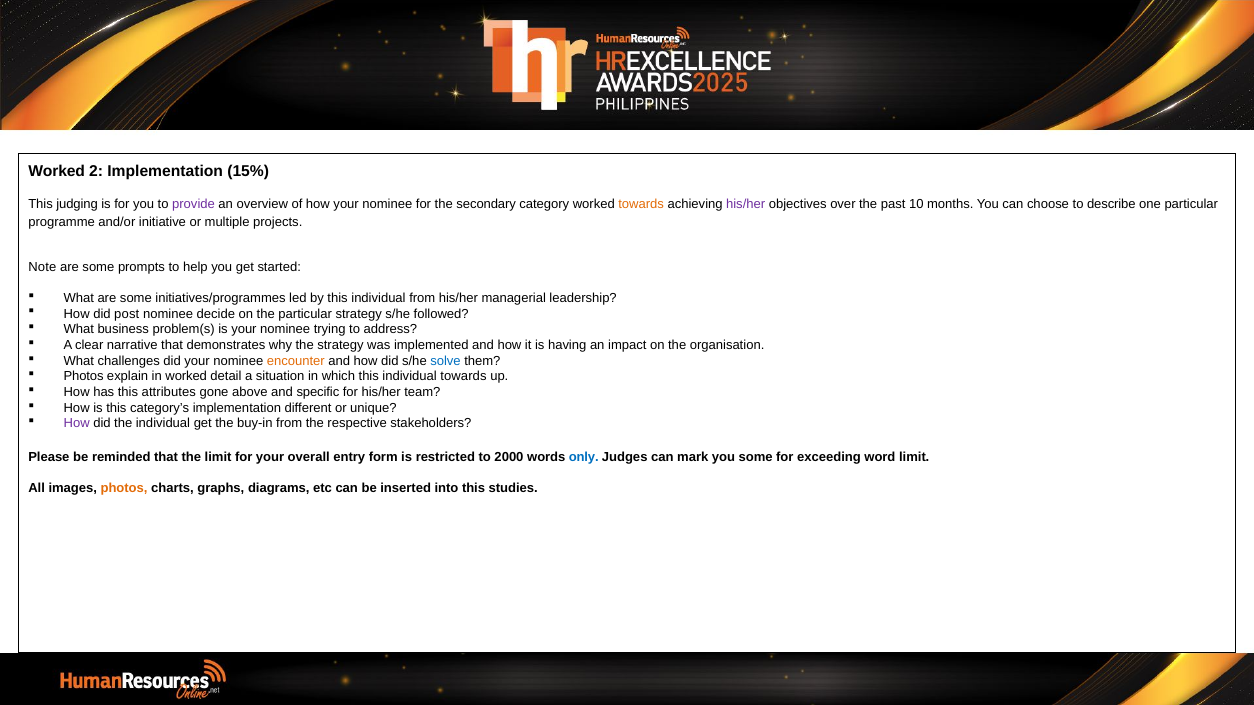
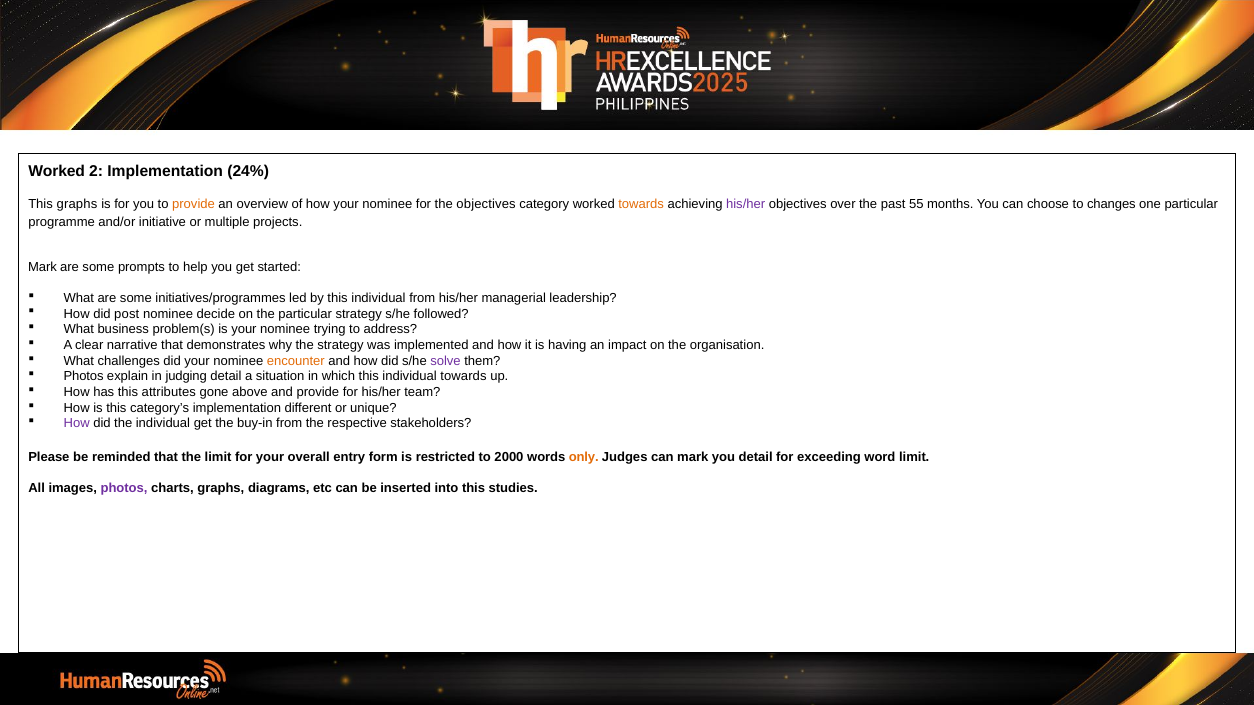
15%: 15% -> 24%
This judging: judging -> graphs
provide at (194, 204) colour: purple -> orange
the secondary: secondary -> objectives
10: 10 -> 55
describe: describe -> changes
Note at (42, 267): Note -> Mark
solve colour: blue -> purple
in worked: worked -> judging
and specific: specific -> provide
only colour: blue -> orange
you some: some -> detail
photos at (124, 489) colour: orange -> purple
